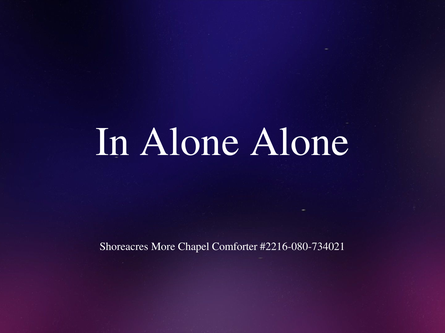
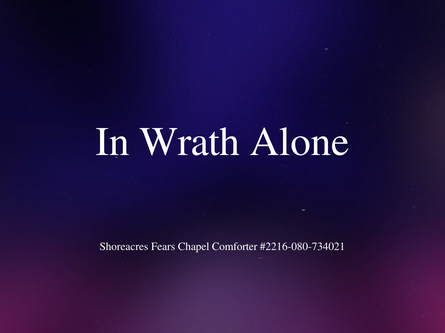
In Alone: Alone -> Wrath
More: More -> Fears
